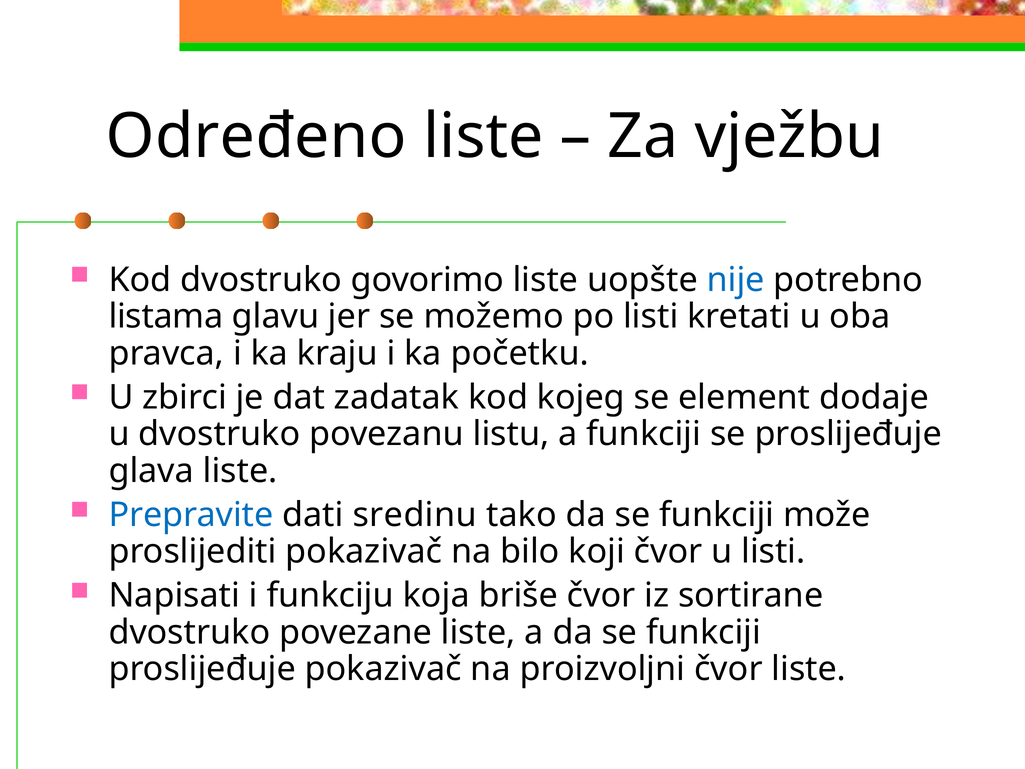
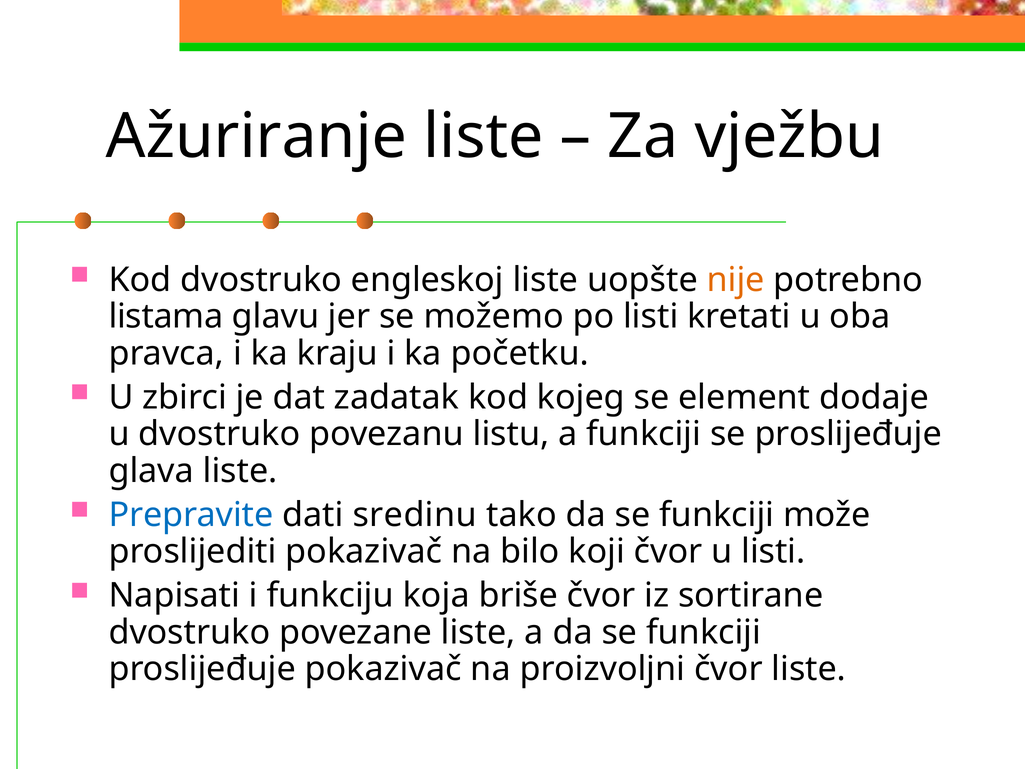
Određeno: Određeno -> Ažuriranje
govorimo: govorimo -> engleskoj
nije colour: blue -> orange
